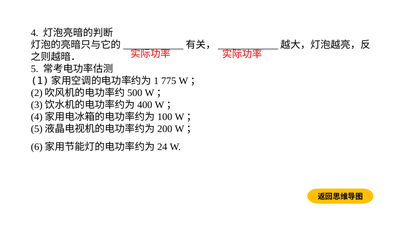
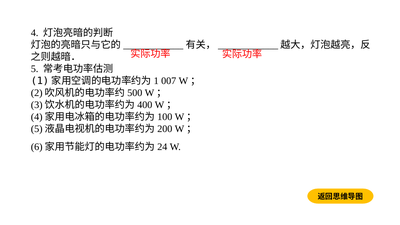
775: 775 -> 007
